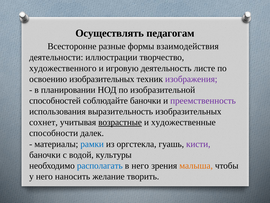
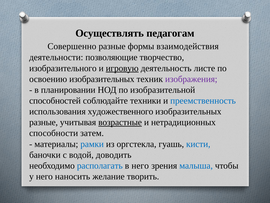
Всесторонне: Всесторонне -> Совершенно
иллюстрации: иллюстрации -> позволяющие
художественного: художественного -> изобразительного
игровую underline: none -> present
соблюдайте баночки: баночки -> техники
преемственность colour: purple -> blue
выразительность: выразительность -> художественного
сохнет at (43, 122): сохнет -> разные
художественные: художественные -> нетрадиционных
далек: далек -> затем
кисти colour: purple -> blue
культуры: культуры -> доводить
малыша colour: orange -> blue
